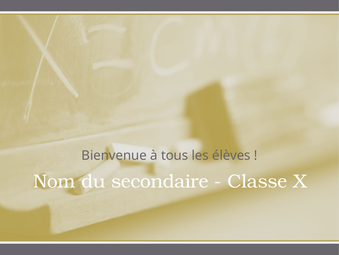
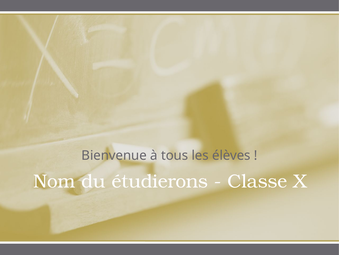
secondaire: secondaire -> étudierons
